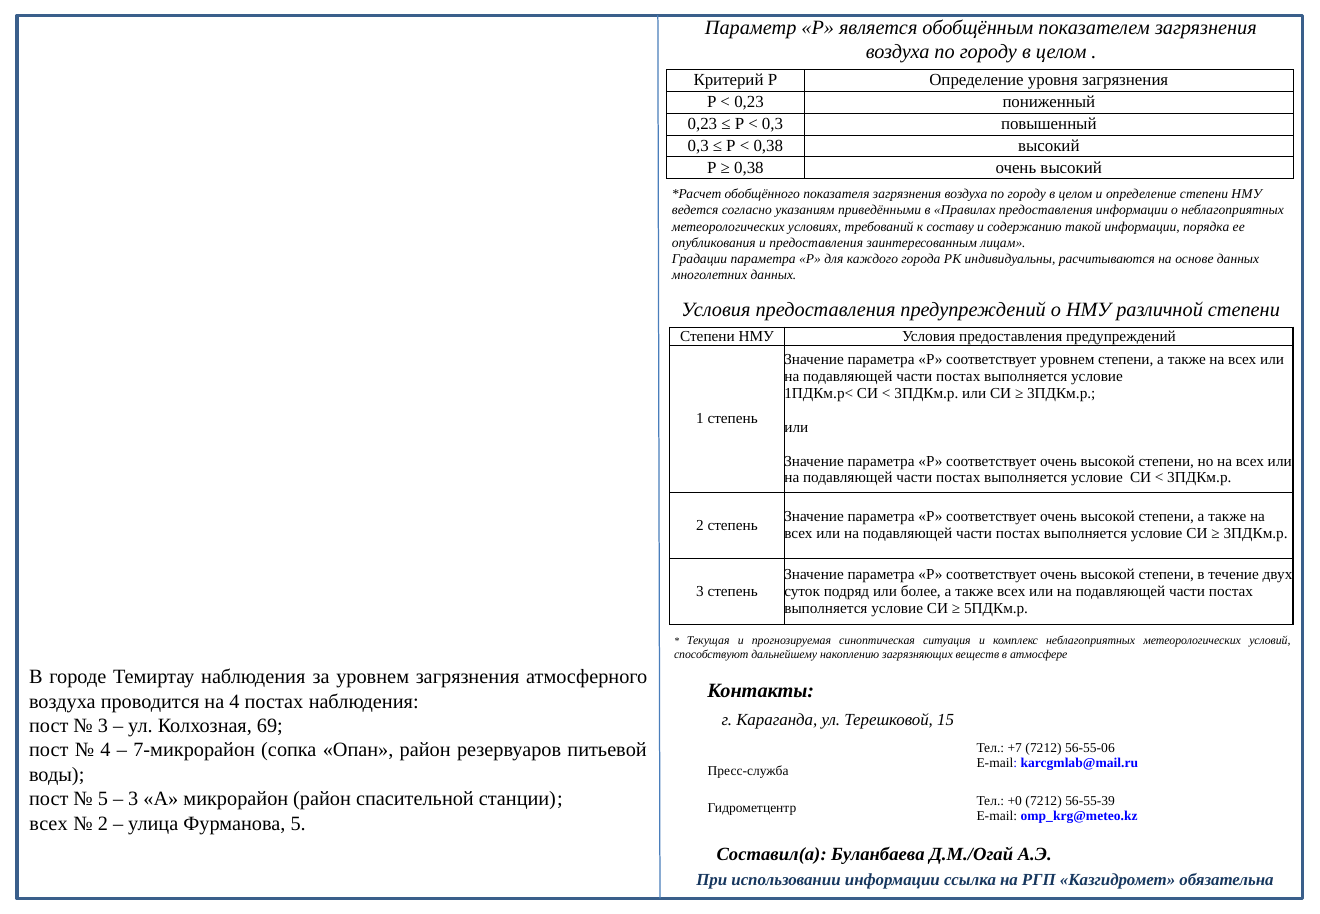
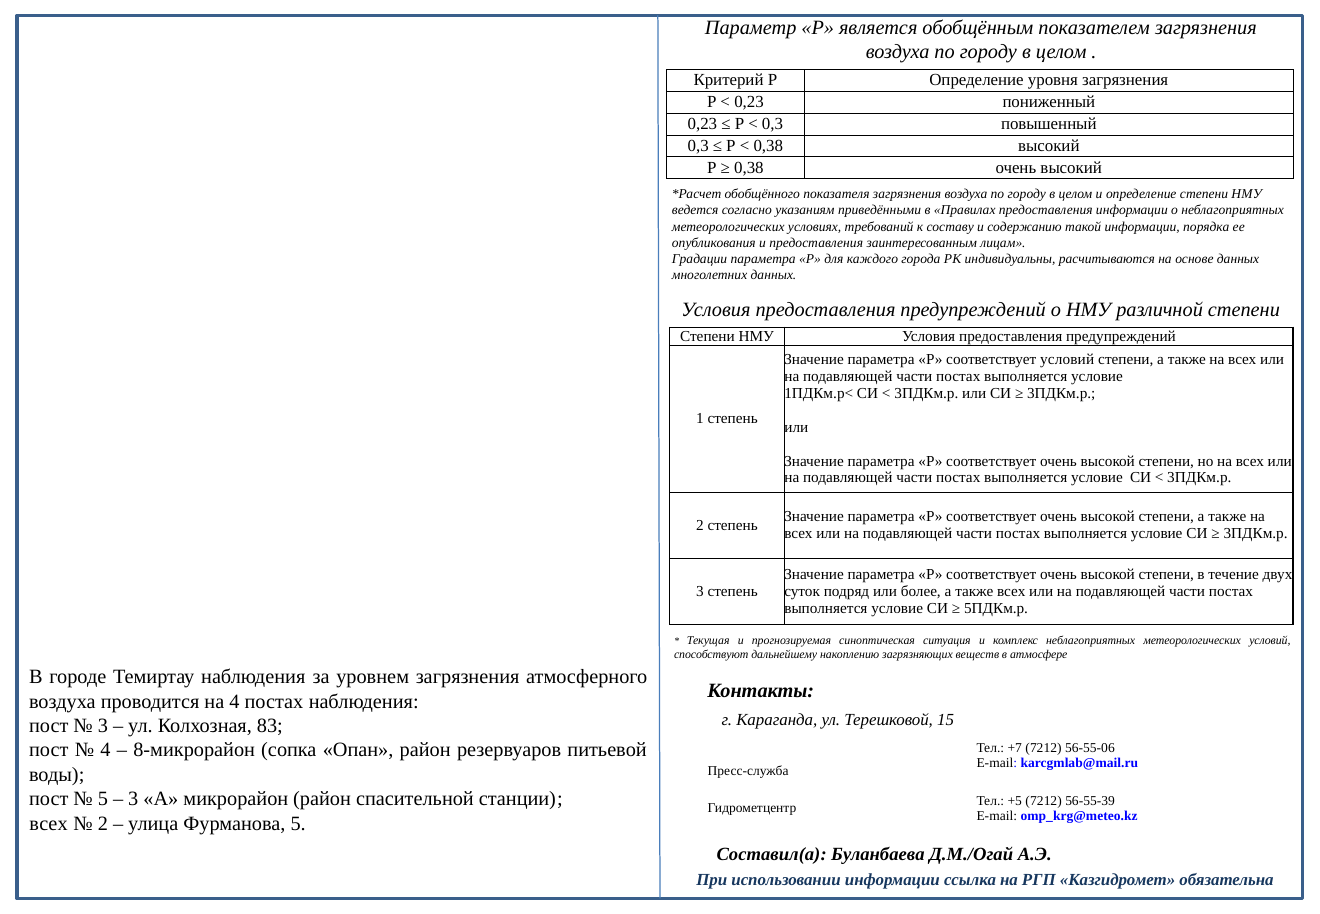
соответствует уровнем: уровнем -> условий
69: 69 -> 83
7-микрорайон: 7-микрорайон -> 8-микрорайон
+0: +0 -> +5
